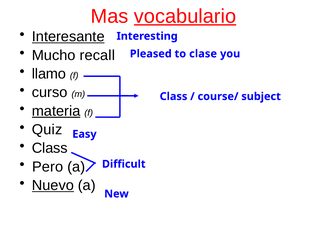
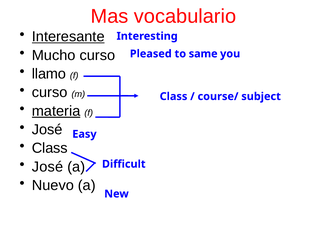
vocabulario underline: present -> none
Mucho recall: recall -> curso
clase: clase -> same
Quiz at (47, 130): Quiz -> José
Pero at (48, 167): Pero -> José
Nuevo underline: present -> none
